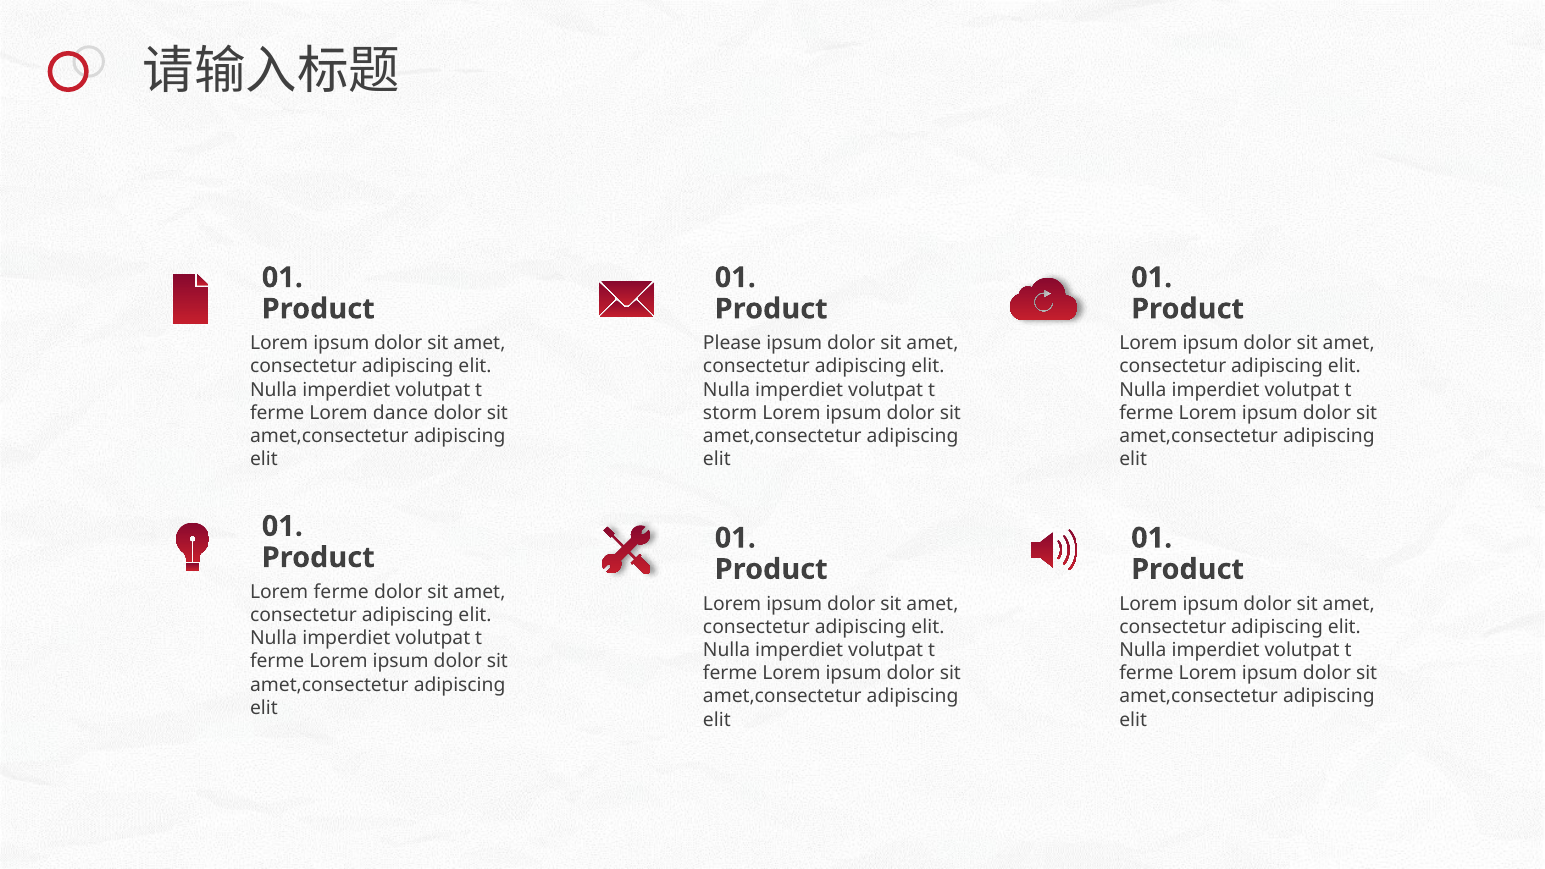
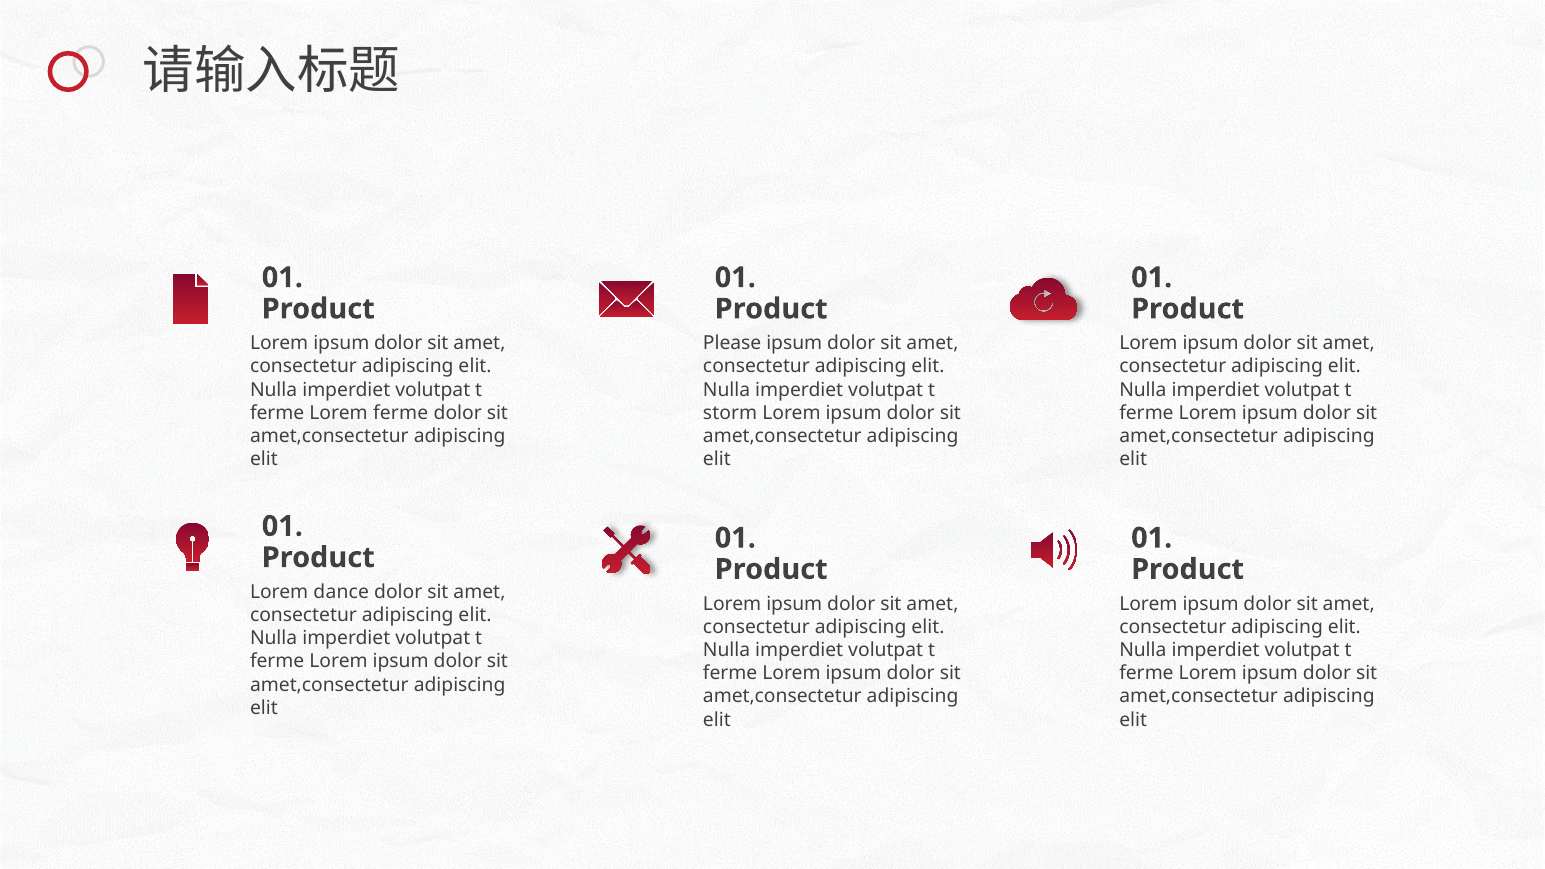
Lorem dance: dance -> ferme
Lorem ferme: ferme -> dance
